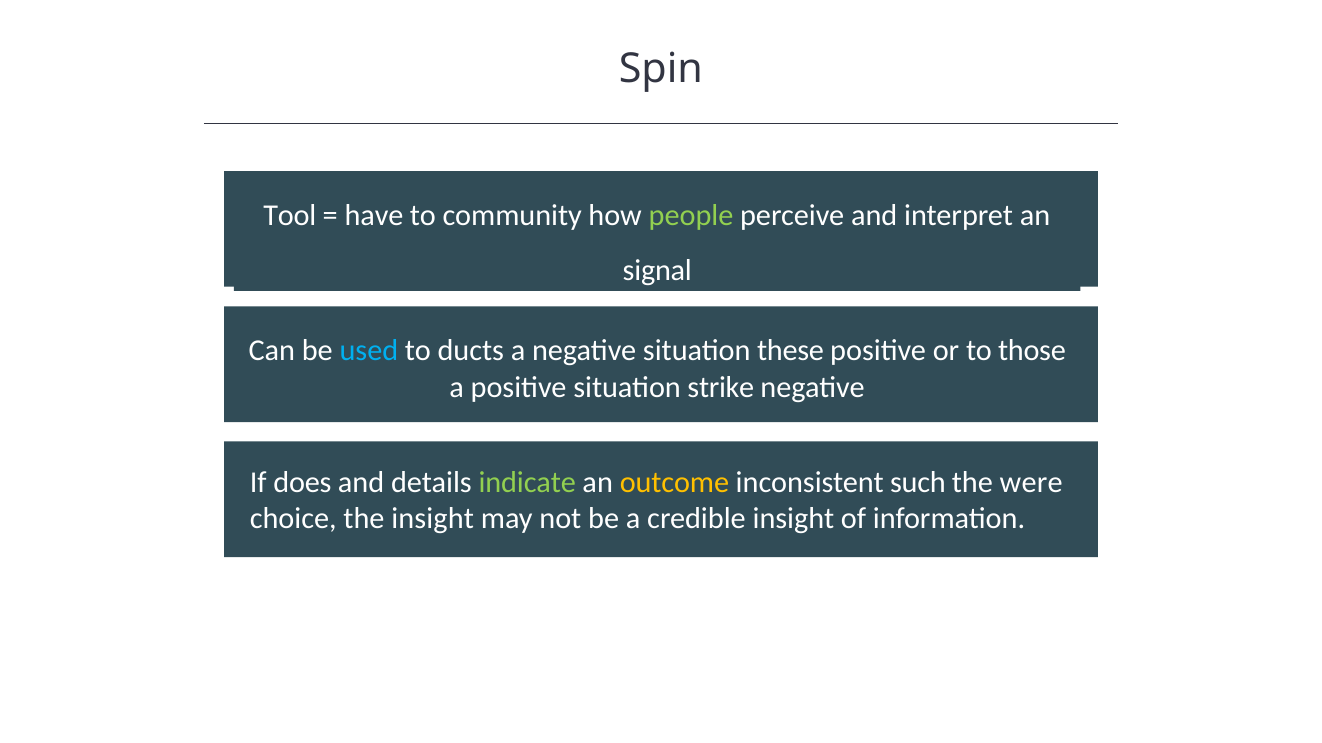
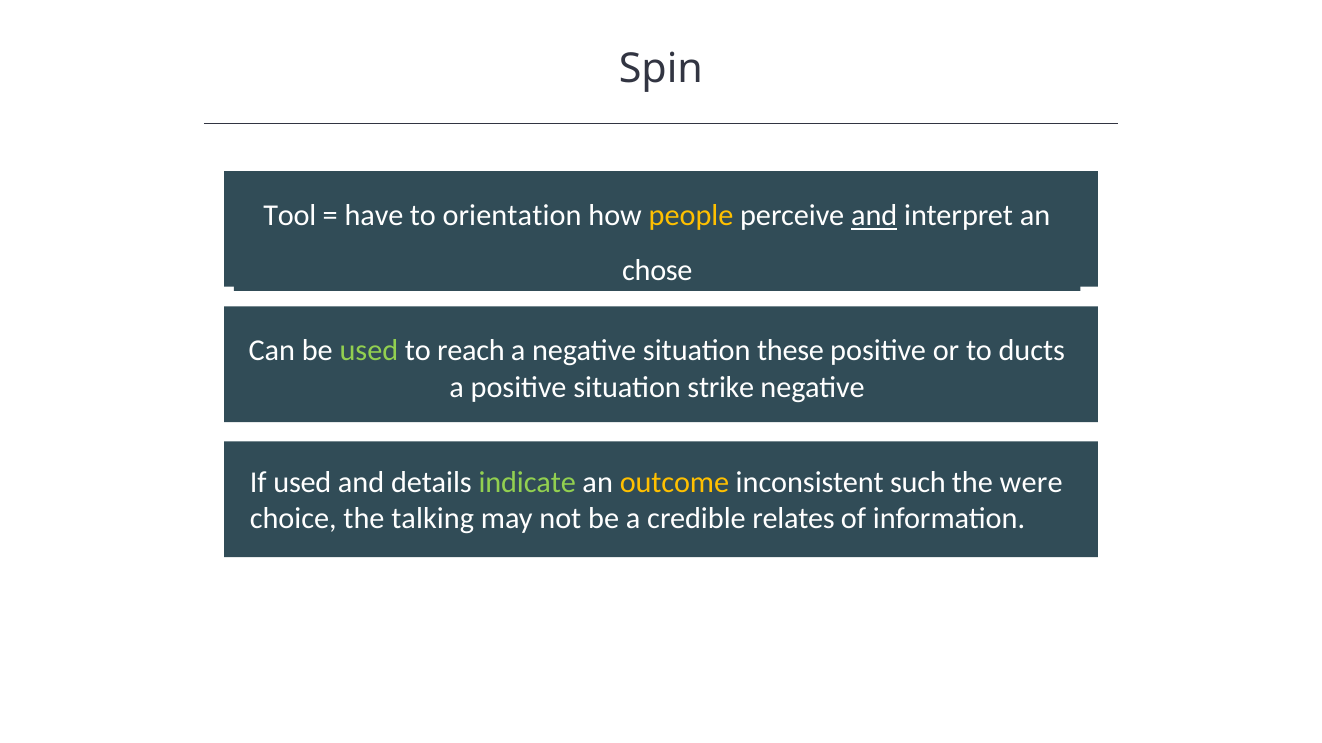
community: community -> orientation
people colour: light green -> yellow
and at (874, 216) underline: none -> present
signal: signal -> chose
used at (369, 351) colour: light blue -> light green
ducts: ducts -> reach
those: those -> ducts
If does: does -> used
the insight: insight -> talking
credible insight: insight -> relates
